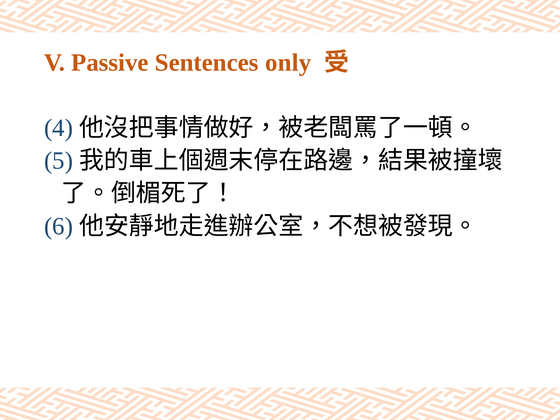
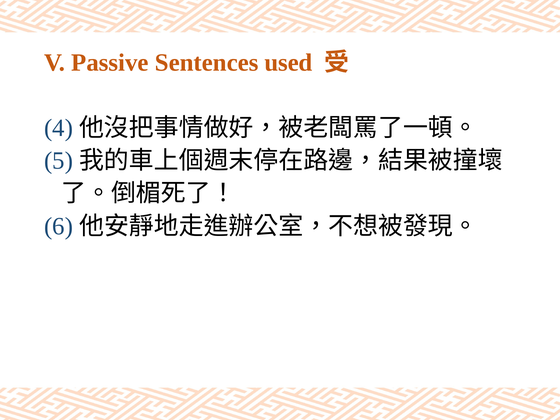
only: only -> used
